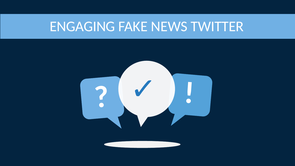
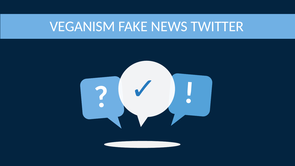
ENGAGING: ENGAGING -> VEGANISM
